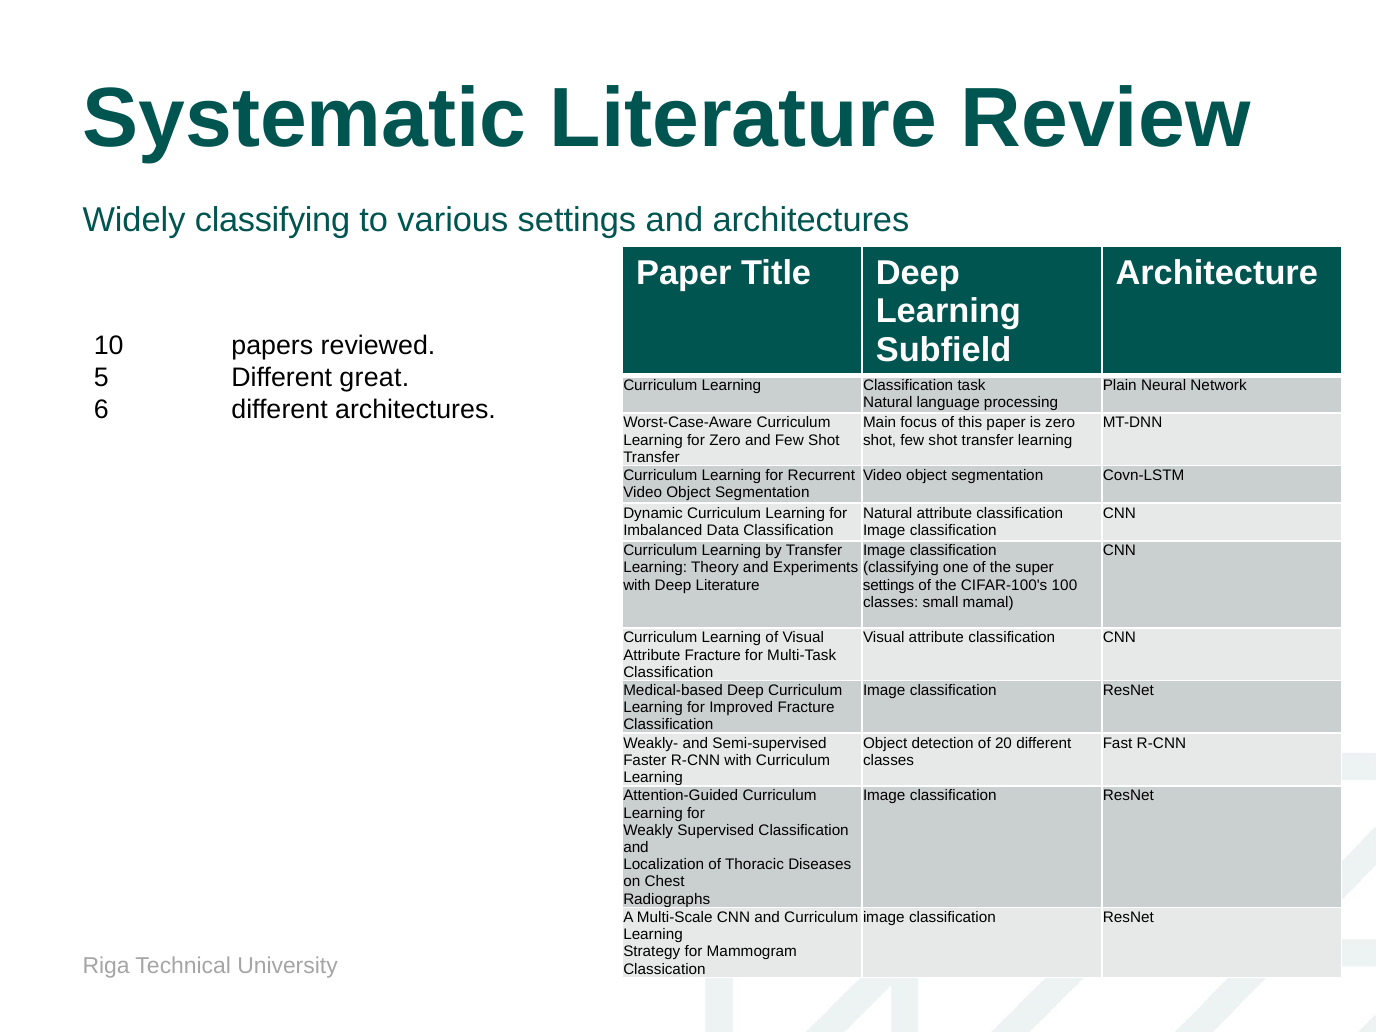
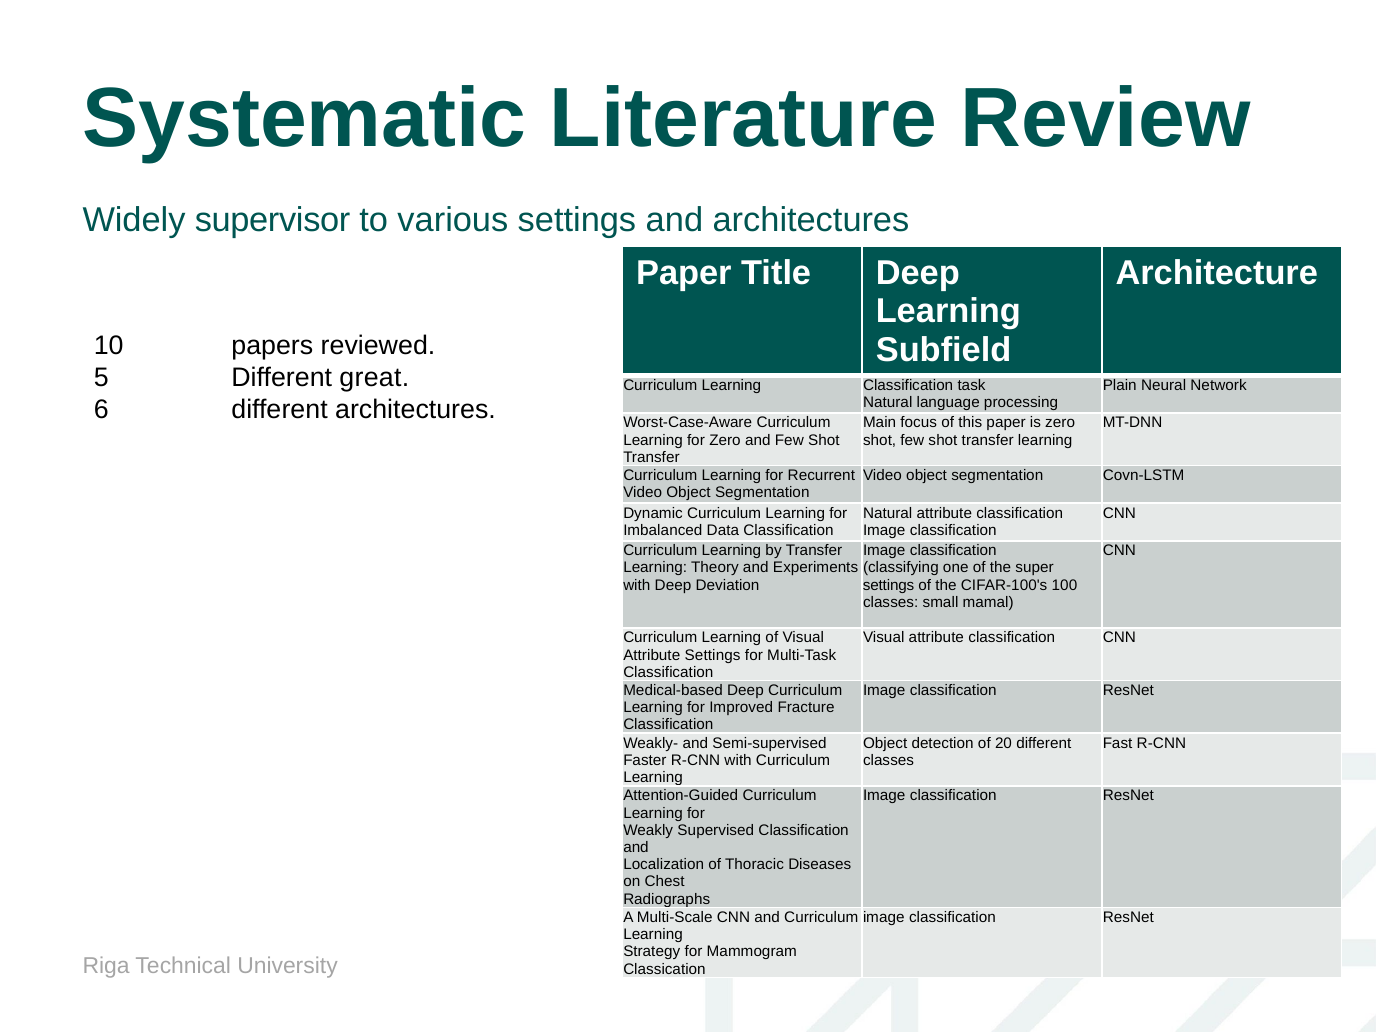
Widely classifying: classifying -> supervisor
Deep Literature: Literature -> Deviation
Attribute Fracture: Fracture -> Settings
